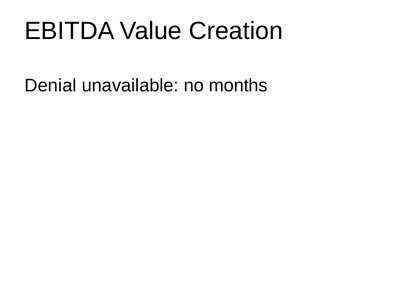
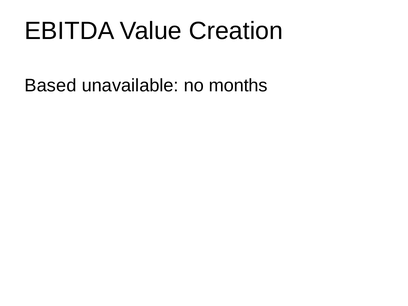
Denial: Denial -> Based
